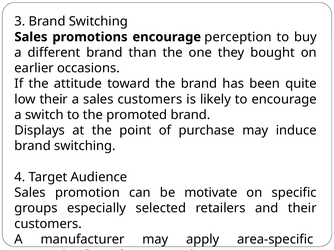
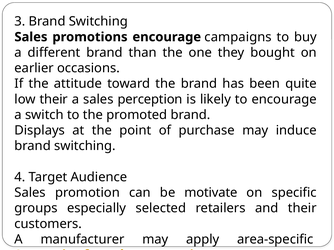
perception: perception -> campaigns
sales customers: customers -> perception
